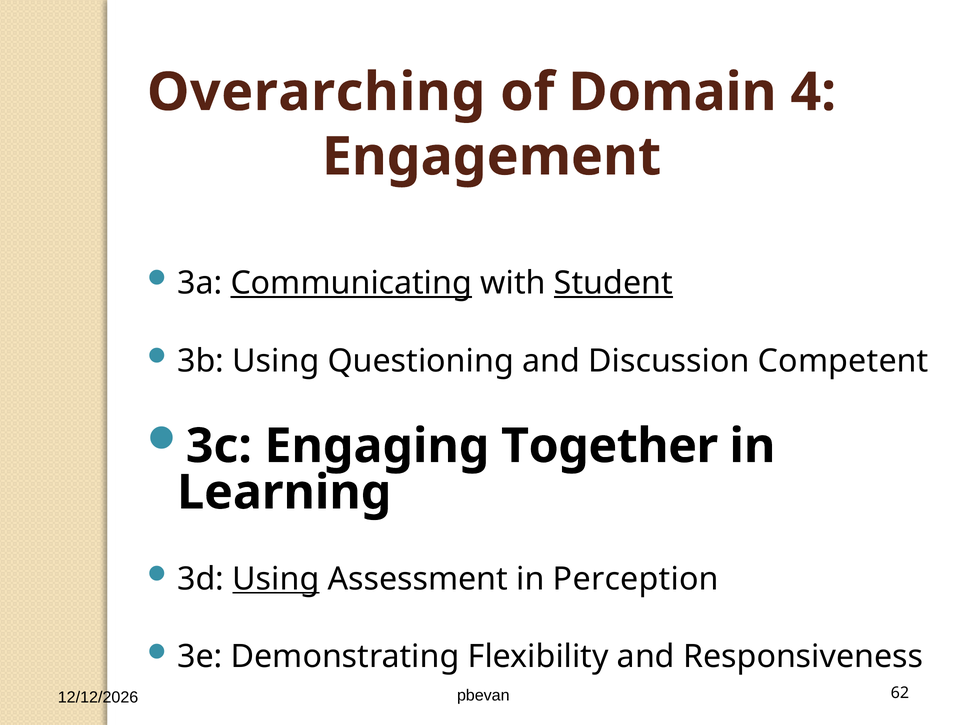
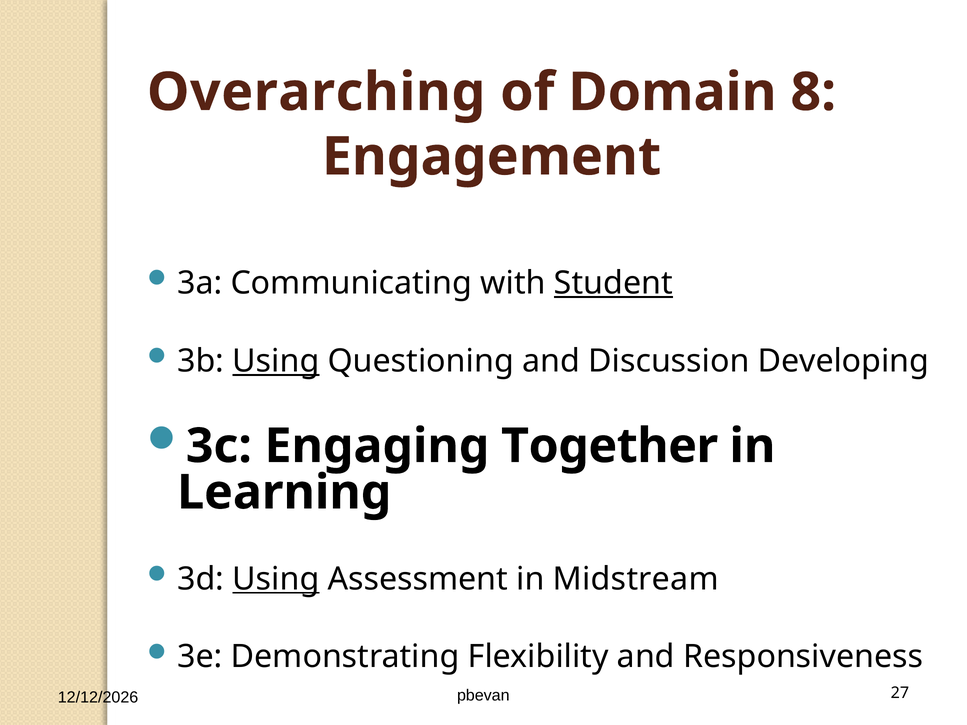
4: 4 -> 8
Communicating underline: present -> none
Using at (276, 361) underline: none -> present
Competent: Competent -> Developing
Perception: Perception -> Midstream
62: 62 -> 27
